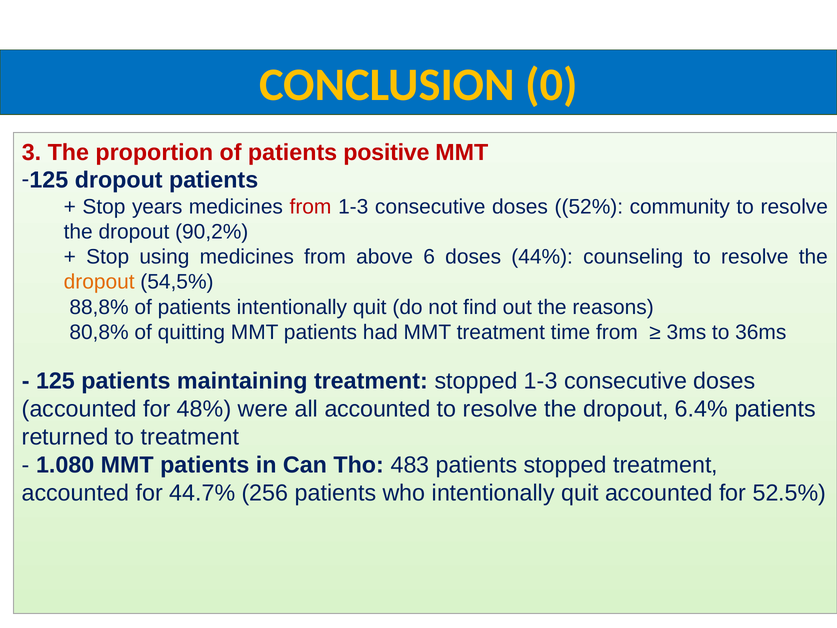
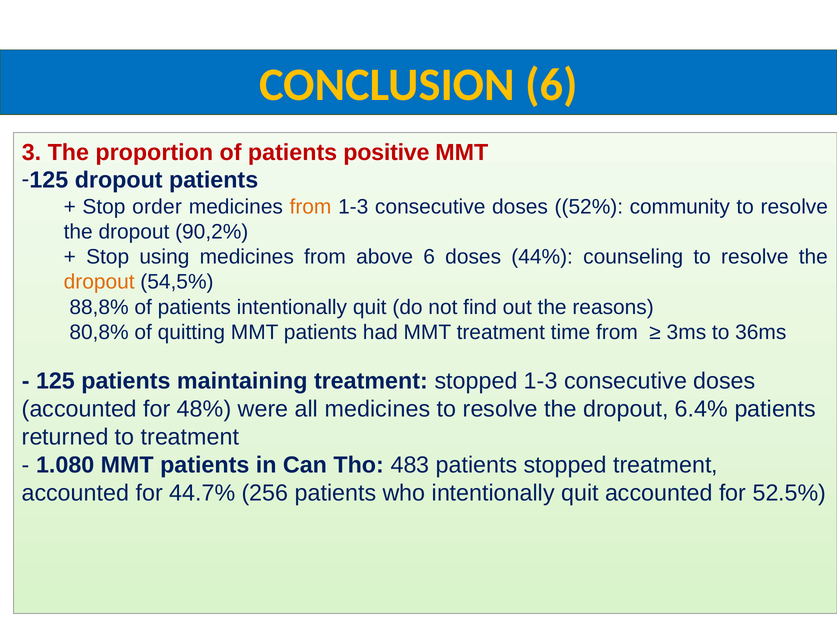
CONCLUSION 0: 0 -> 6
years: years -> order
from at (311, 207) colour: red -> orange
all accounted: accounted -> medicines
